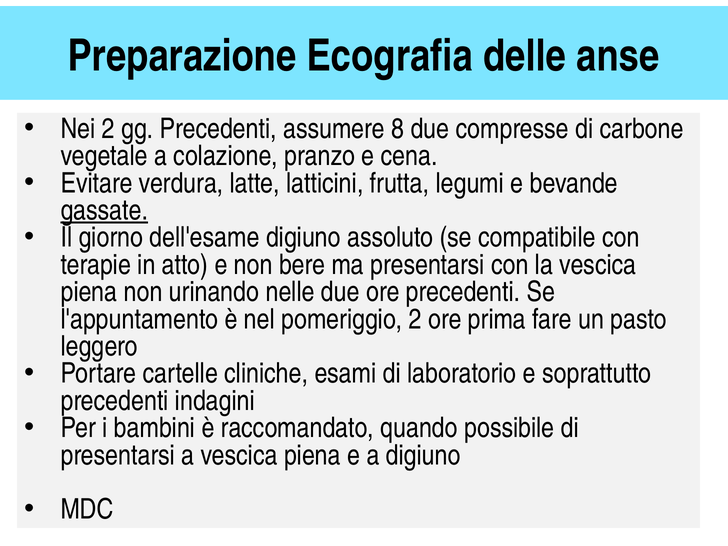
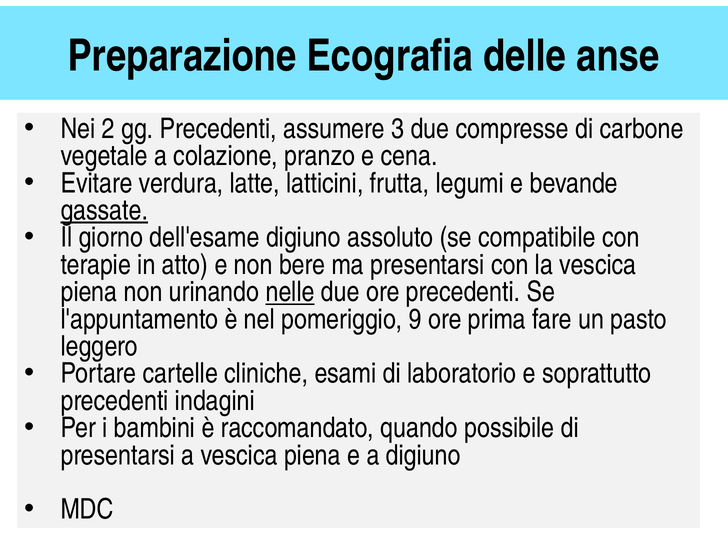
8: 8 -> 3
nelle underline: none -> present
pomeriggio 2: 2 -> 9
